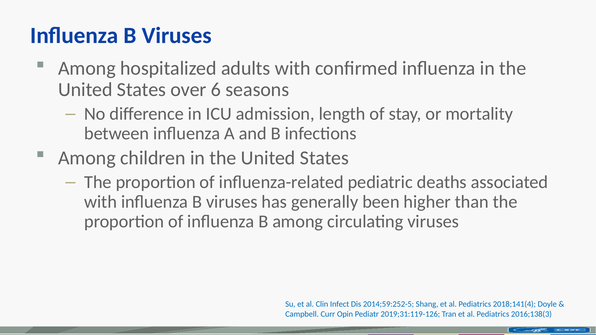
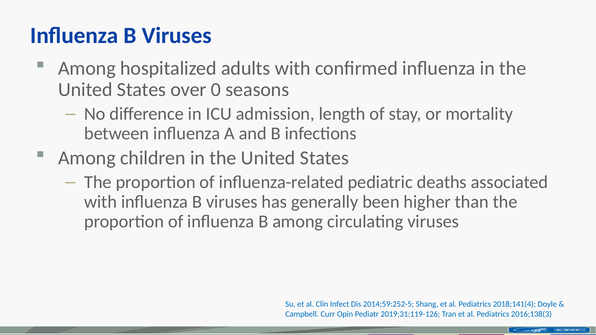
6: 6 -> 0
